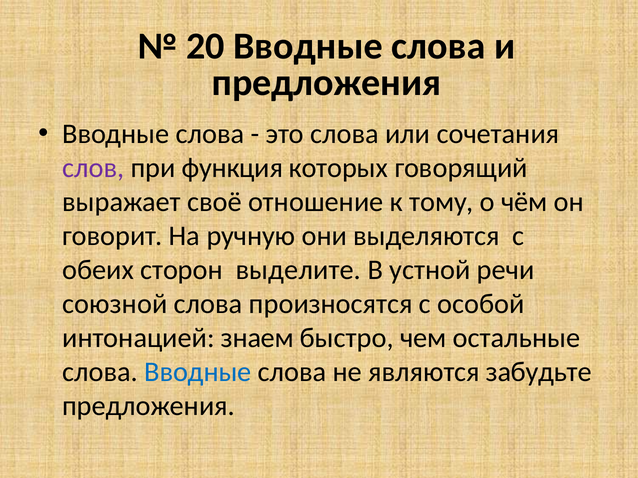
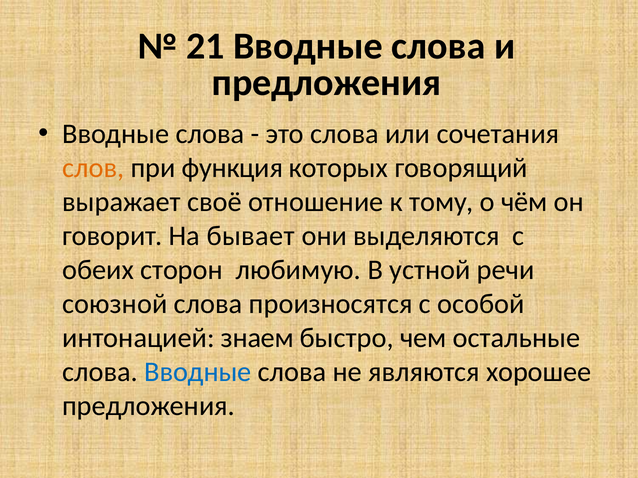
20: 20 -> 21
слов colour: purple -> orange
ручную: ручную -> бывает
выделите: выделите -> любимую
забудьте: забудьте -> хорошее
